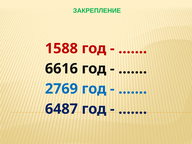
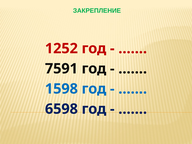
1588: 1588 -> 1252
6616: 6616 -> 7591
2769: 2769 -> 1598
6487: 6487 -> 6598
